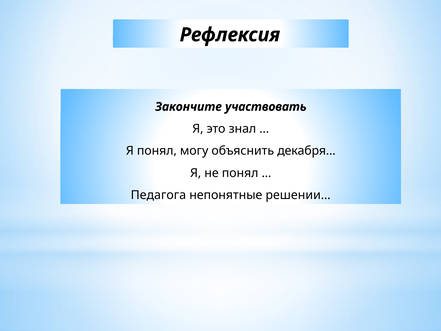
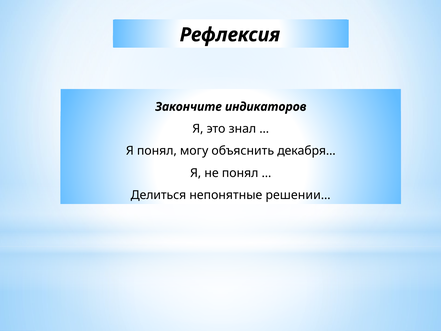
участвовать: участвовать -> индикаторов
Педагога: Педагога -> Делиться
